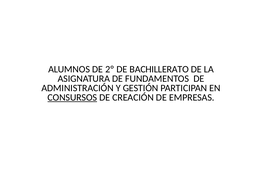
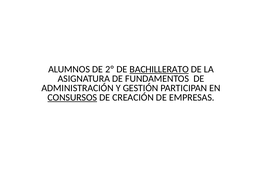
BACHILLERATO underline: none -> present
